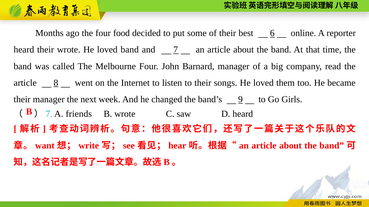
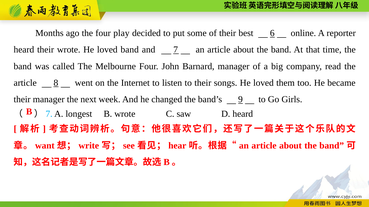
food: food -> play
friends: friends -> longest
